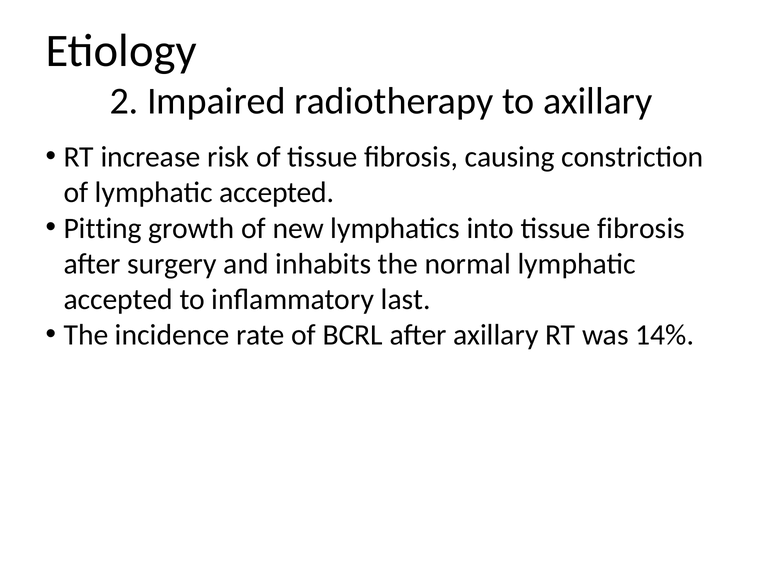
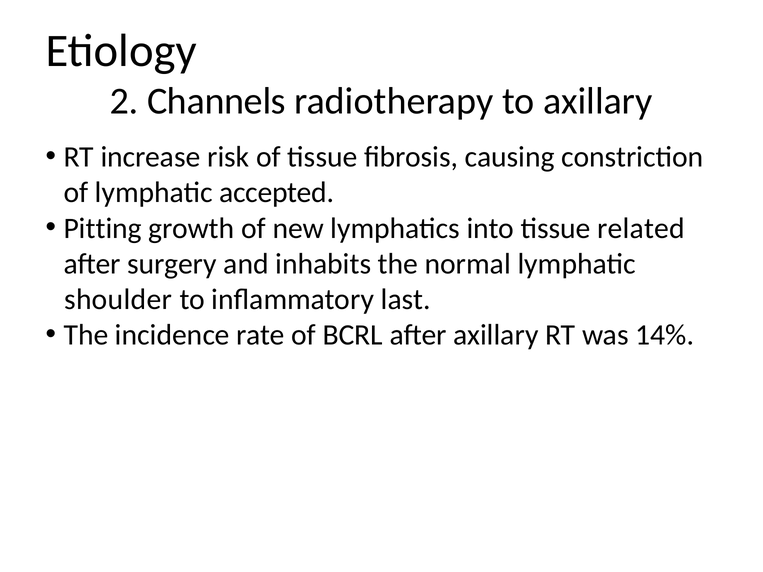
Impaired: Impaired -> Channels
into tissue fibrosis: fibrosis -> related
accepted at (118, 300): accepted -> shoulder
